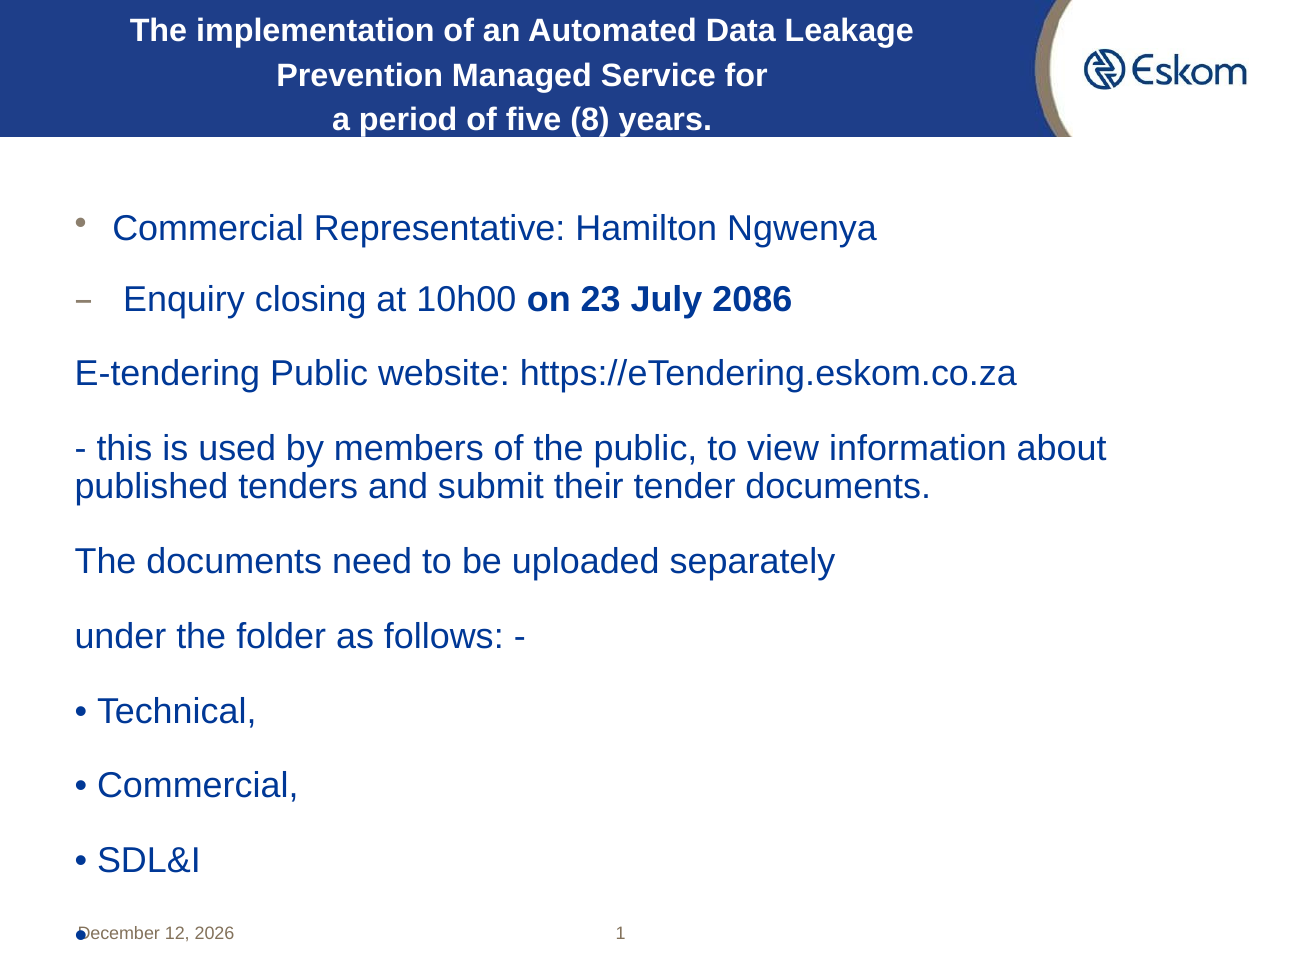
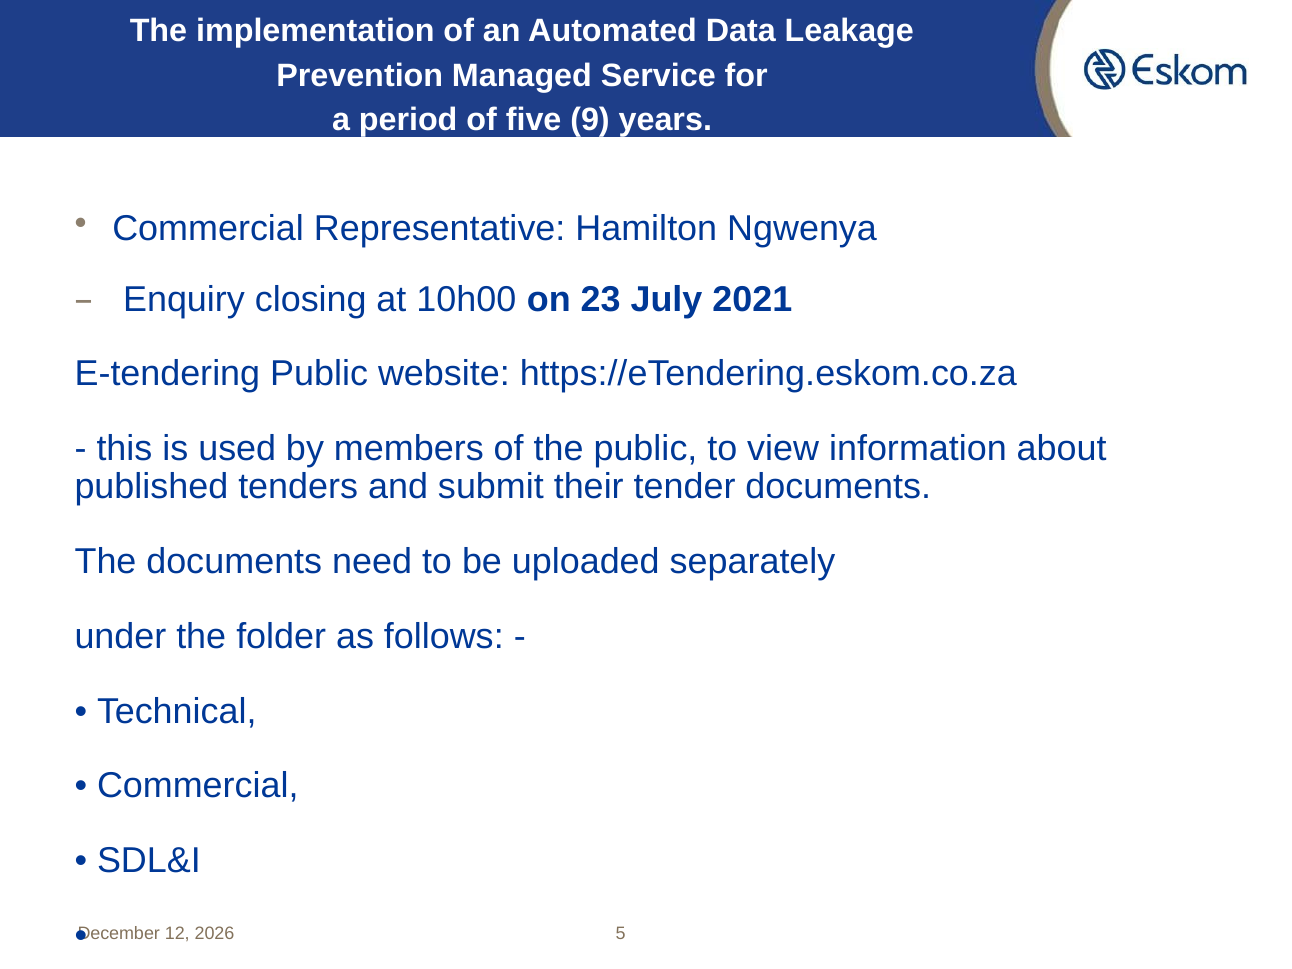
8: 8 -> 9
2086: 2086 -> 2021
1: 1 -> 5
